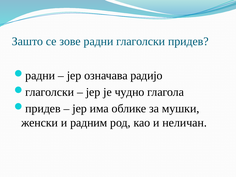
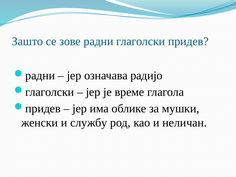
чудно: чудно -> време
радним: радним -> службу
